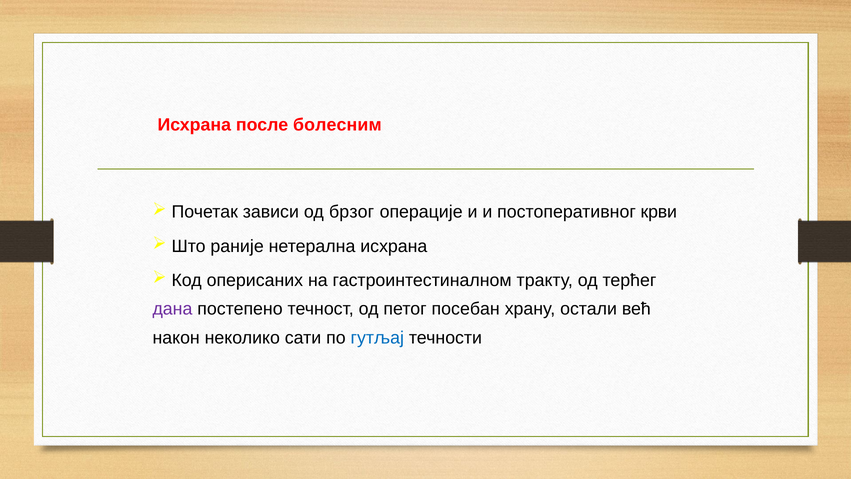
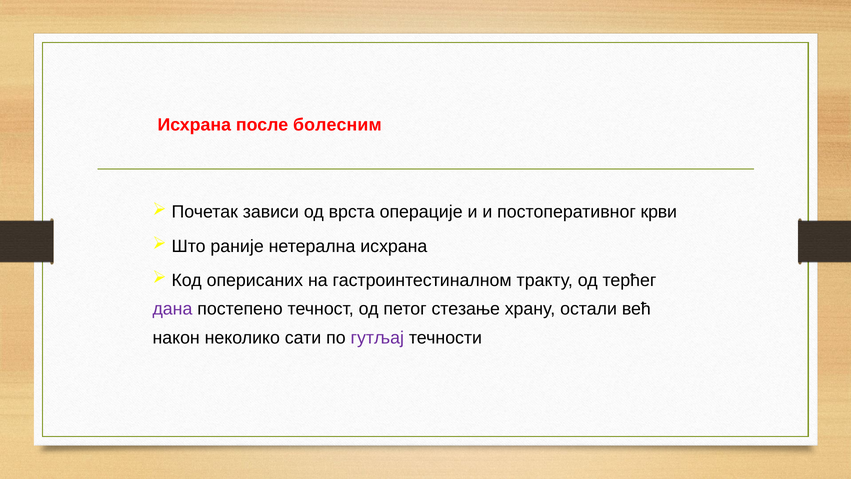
брзог: брзог -> врста
посебан: посебан -> стезање
гутљај colour: blue -> purple
